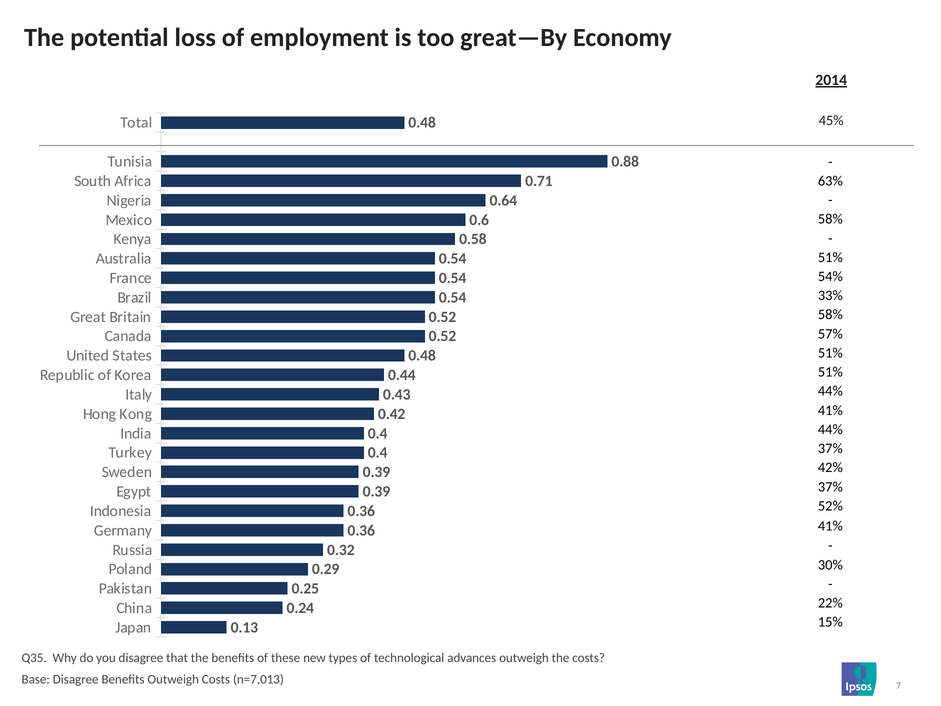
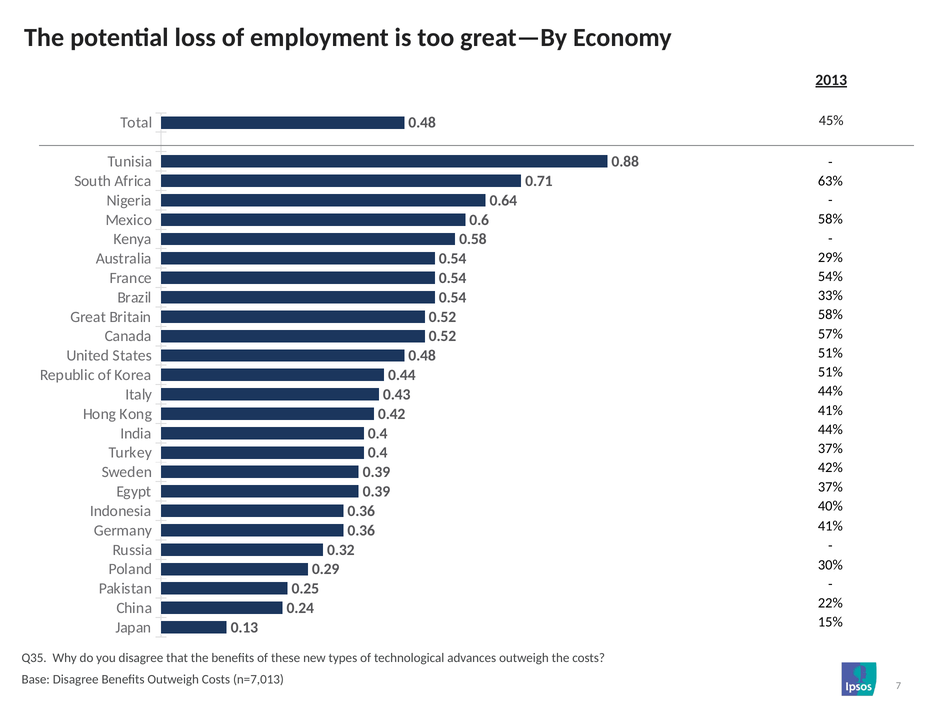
2014: 2014 -> 2013
51% at (830, 257): 51% -> 29%
52%: 52% -> 40%
